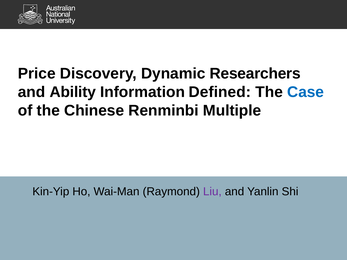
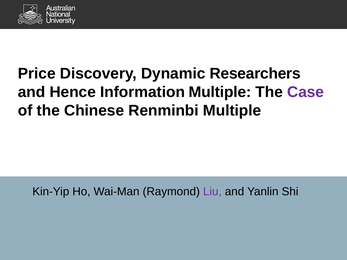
Ability: Ability -> Hence
Information Defined: Defined -> Multiple
Case colour: blue -> purple
